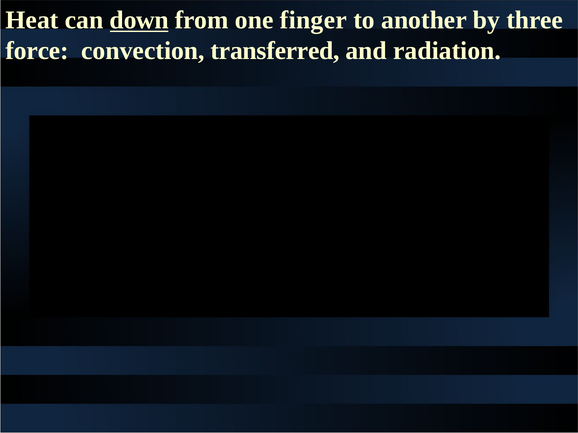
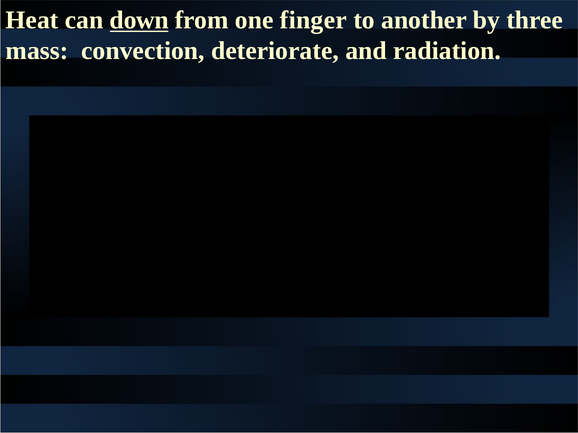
force: force -> mass
transferred: transferred -> deteriorate
